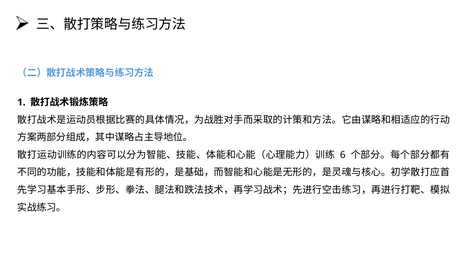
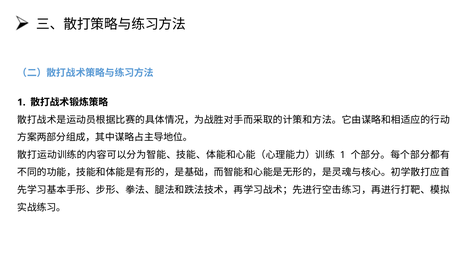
6 at (343, 155): 6 -> 1
